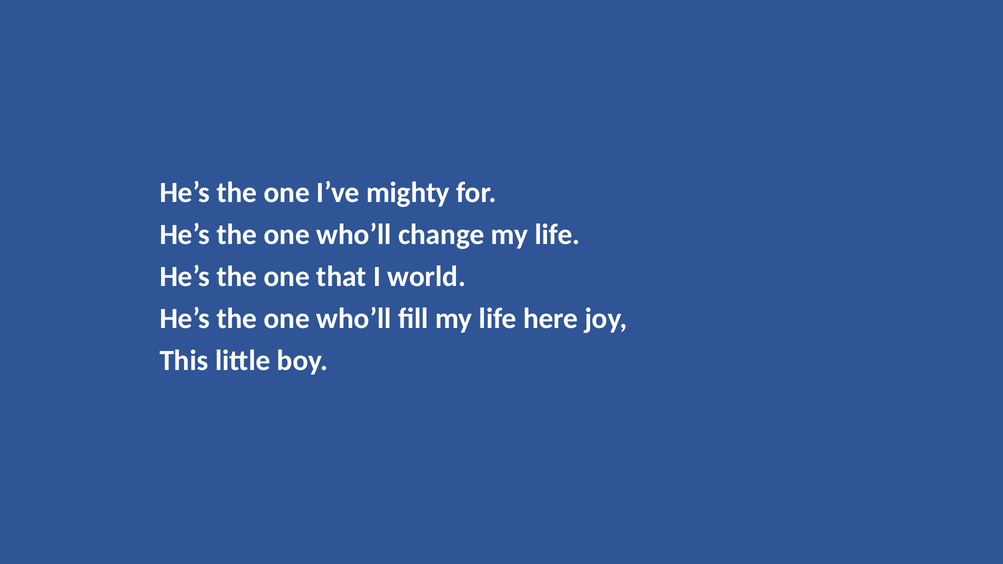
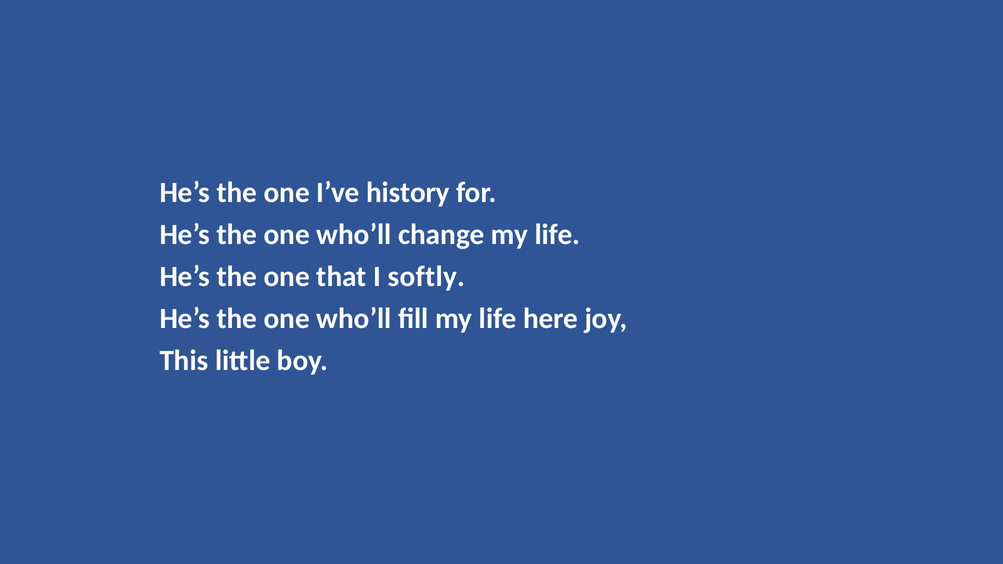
mighty: mighty -> history
world: world -> softly
